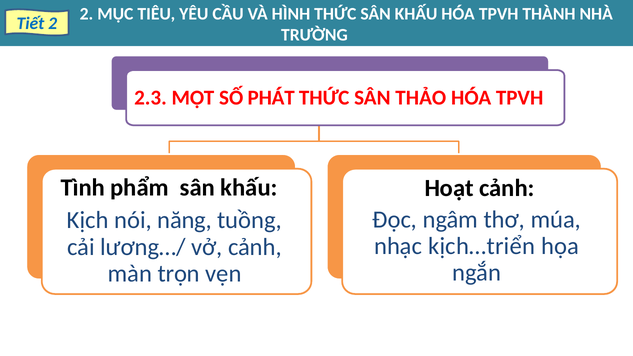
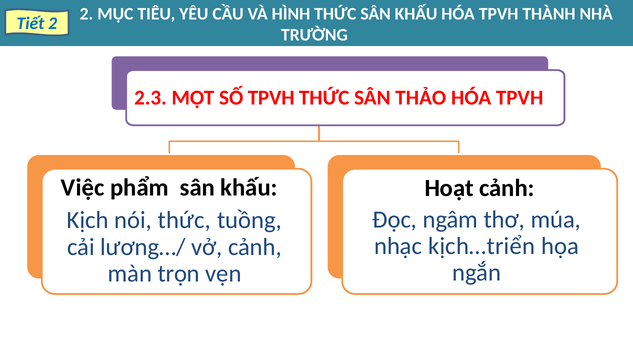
SỐ PHÁT: PHÁT -> TPVH
Tình: Tình -> Việc
nói năng: năng -> thức
